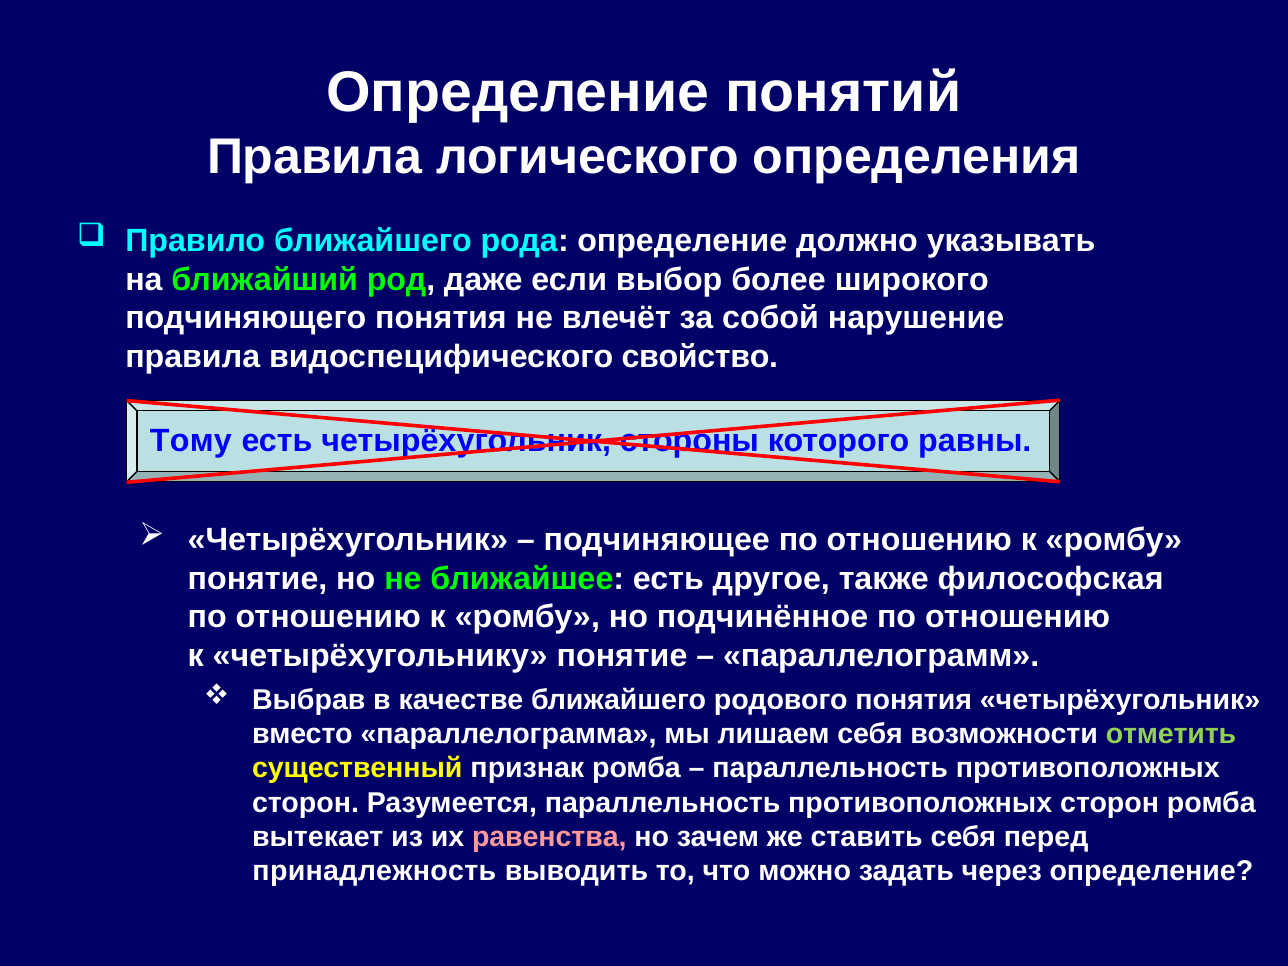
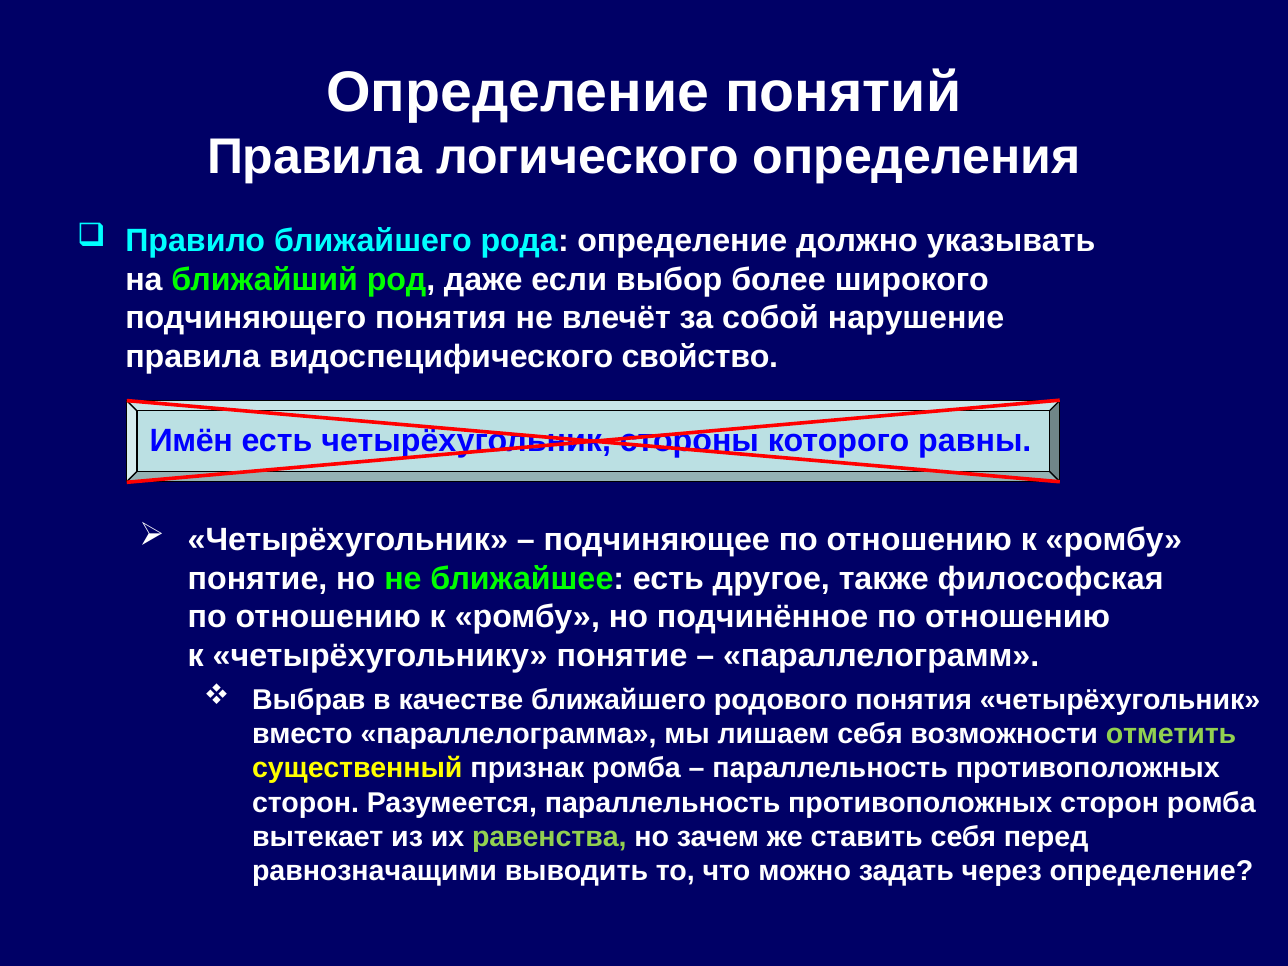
Тому: Тому -> Имён
равенства colour: pink -> light green
принадлежность: принадлежность -> равнозначащими
